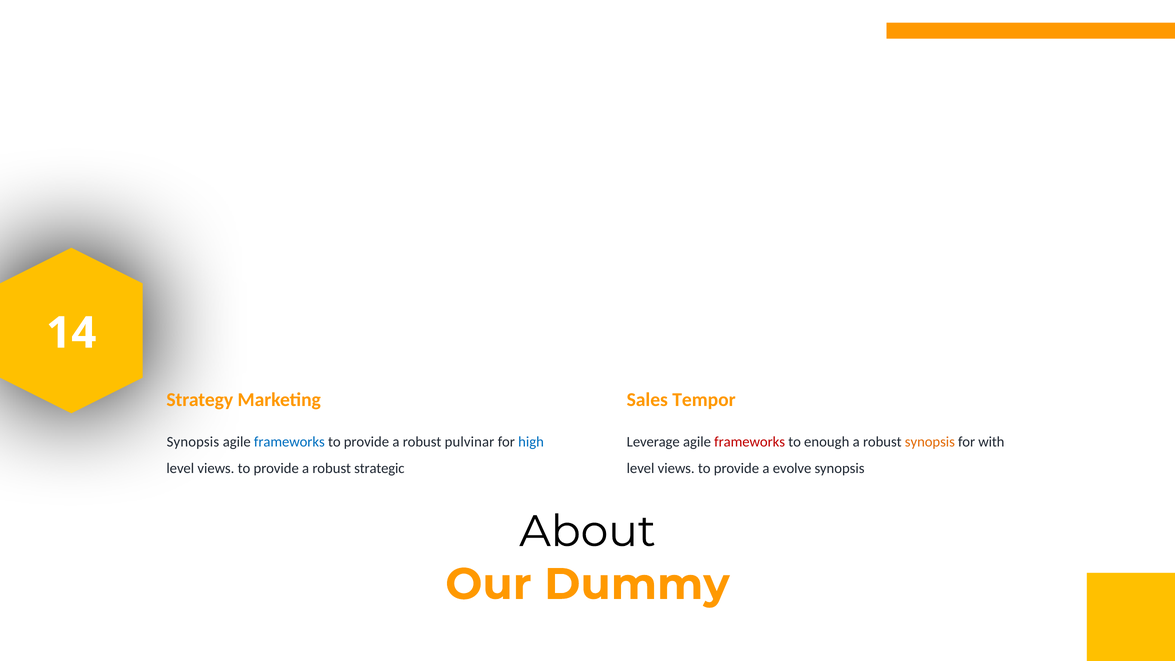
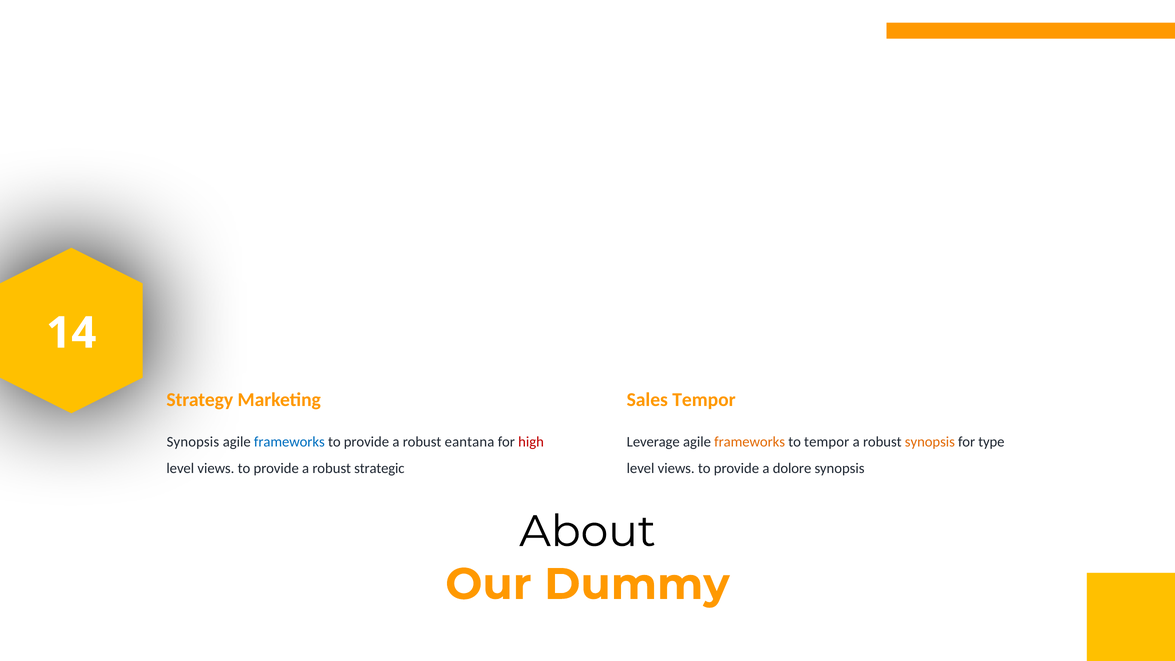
pulvinar: pulvinar -> eantana
high colour: blue -> red
frameworks at (750, 442) colour: red -> orange
to enough: enough -> tempor
with: with -> type
evolve: evolve -> dolore
